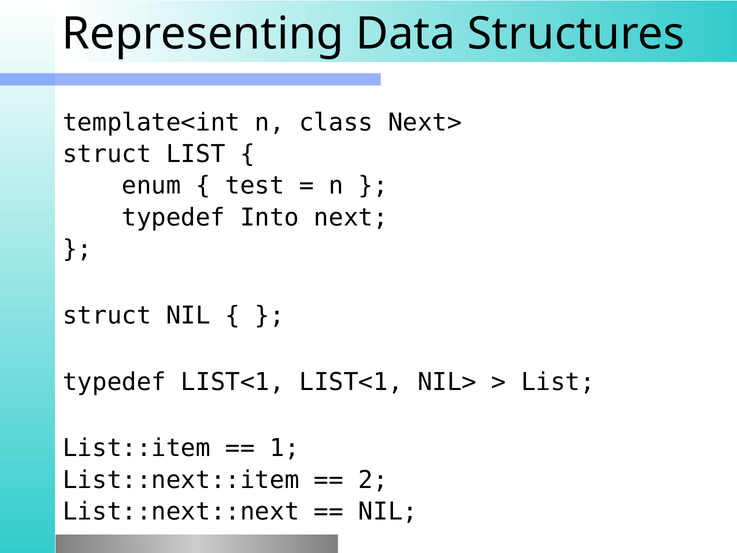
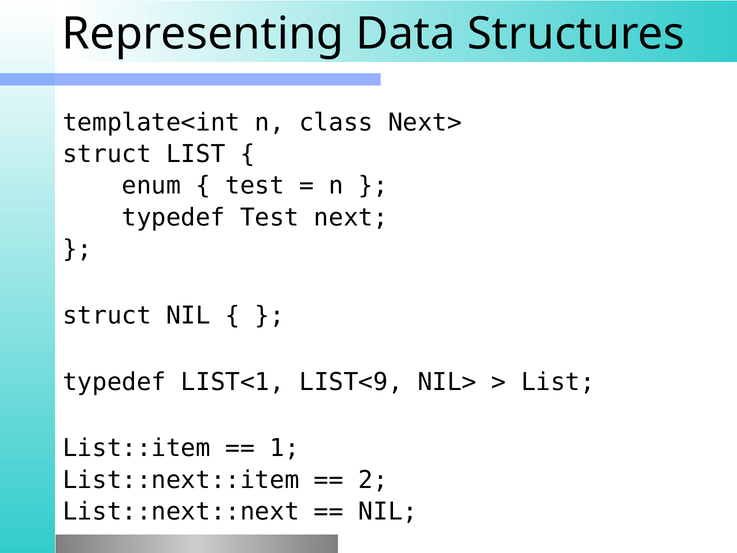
typedef Into: Into -> Test
LIST<1 LIST<1: LIST<1 -> LIST<9
